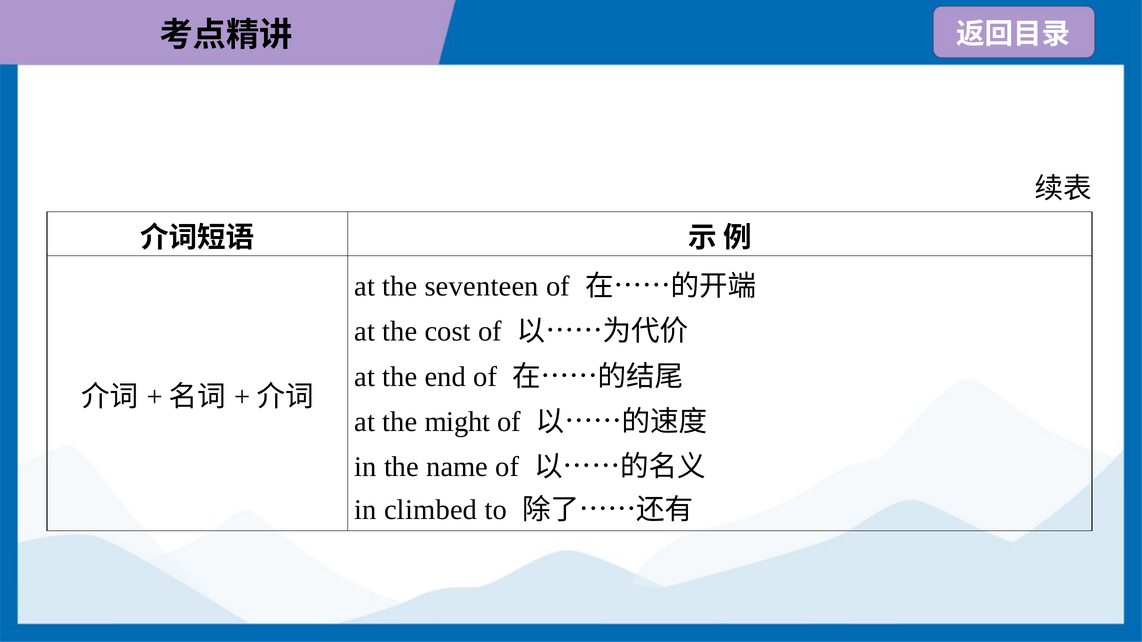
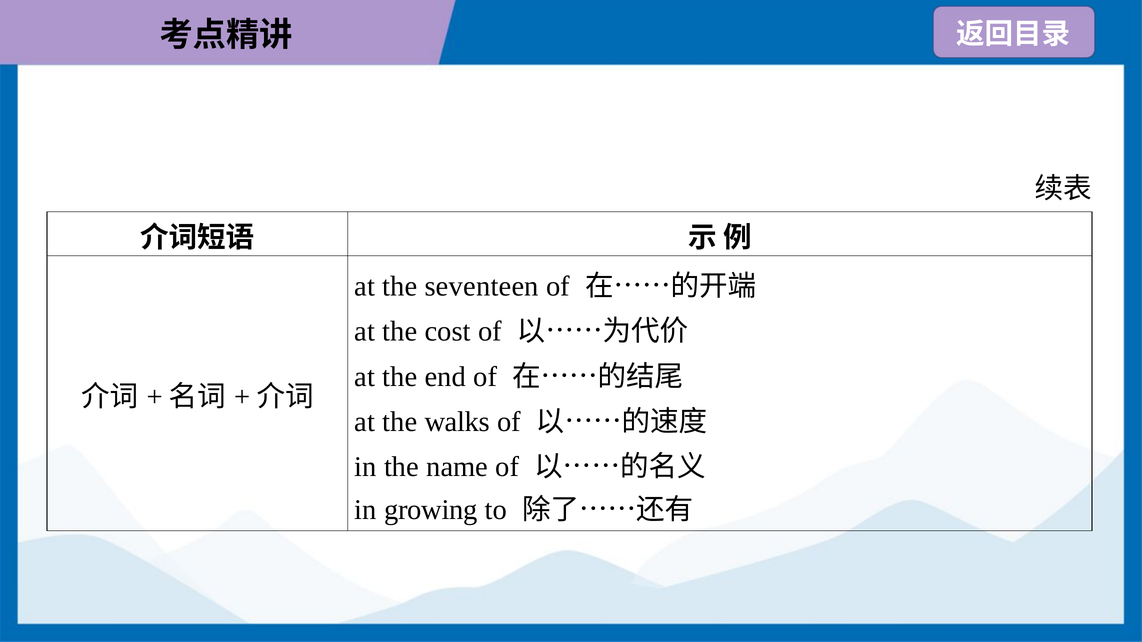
might: might -> walks
climbed: climbed -> growing
